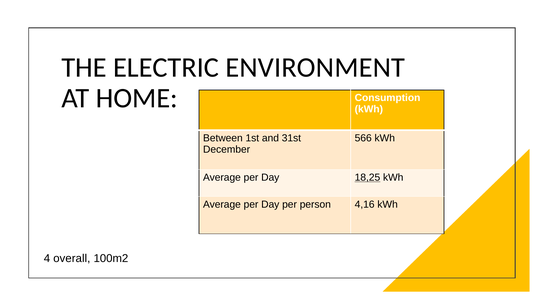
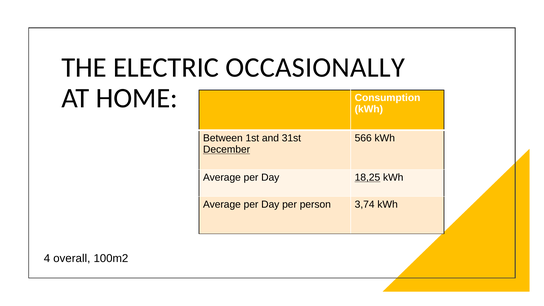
ENVIRONMENT: ENVIRONMENT -> OCCASIONALLY
December underline: none -> present
4,16: 4,16 -> 3,74
